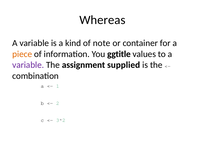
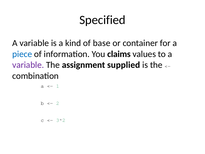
Whereas: Whereas -> Specified
note: note -> base
piece colour: orange -> blue
ggtitle: ggtitle -> claims
